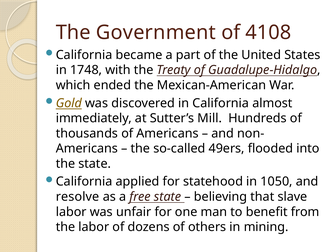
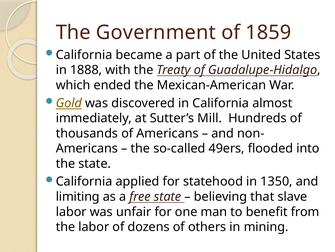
4108: 4108 -> 1859
1748: 1748 -> 1888
1050: 1050 -> 1350
resolve: resolve -> limiting
